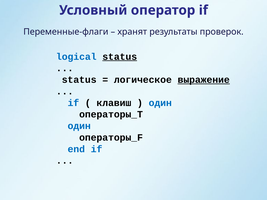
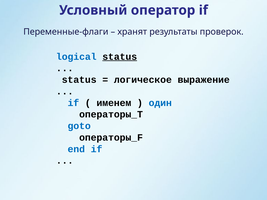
выражение underline: present -> none
клавиш: клавиш -> именем
один at (79, 126): один -> goto
